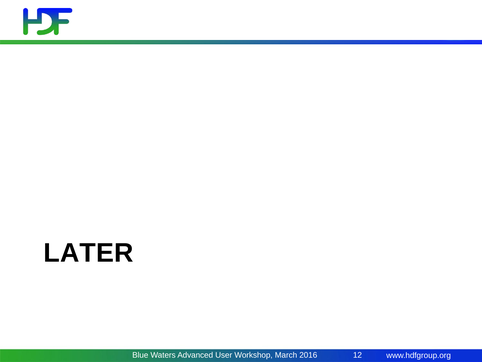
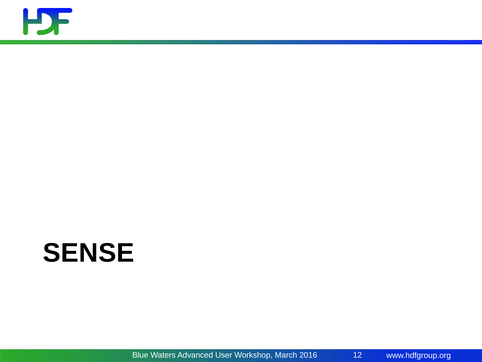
LATER: LATER -> SENSE
